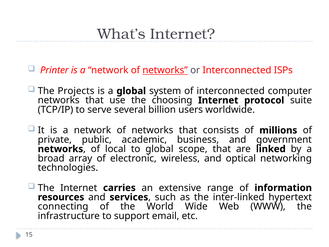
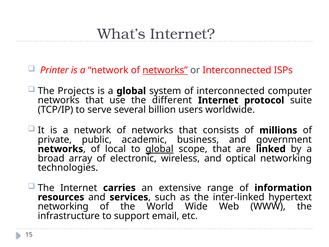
choosing: choosing -> different
global at (159, 149) underline: none -> present
connecting at (63, 206): connecting -> networking
